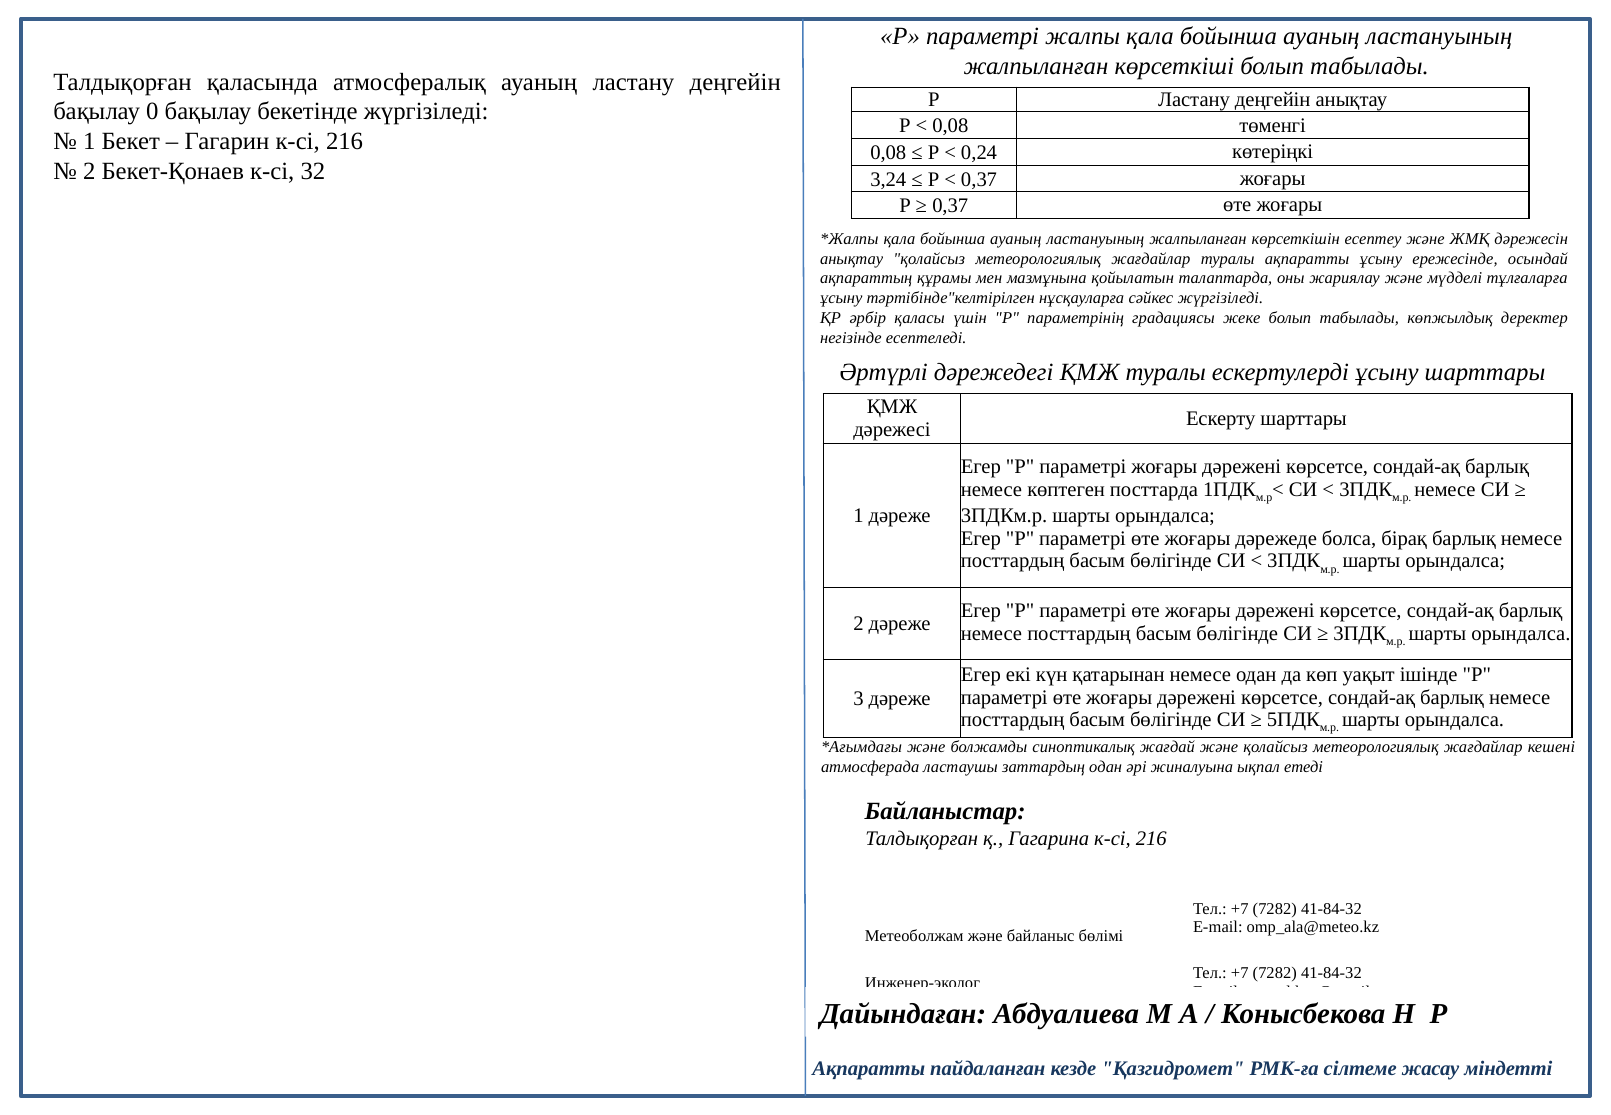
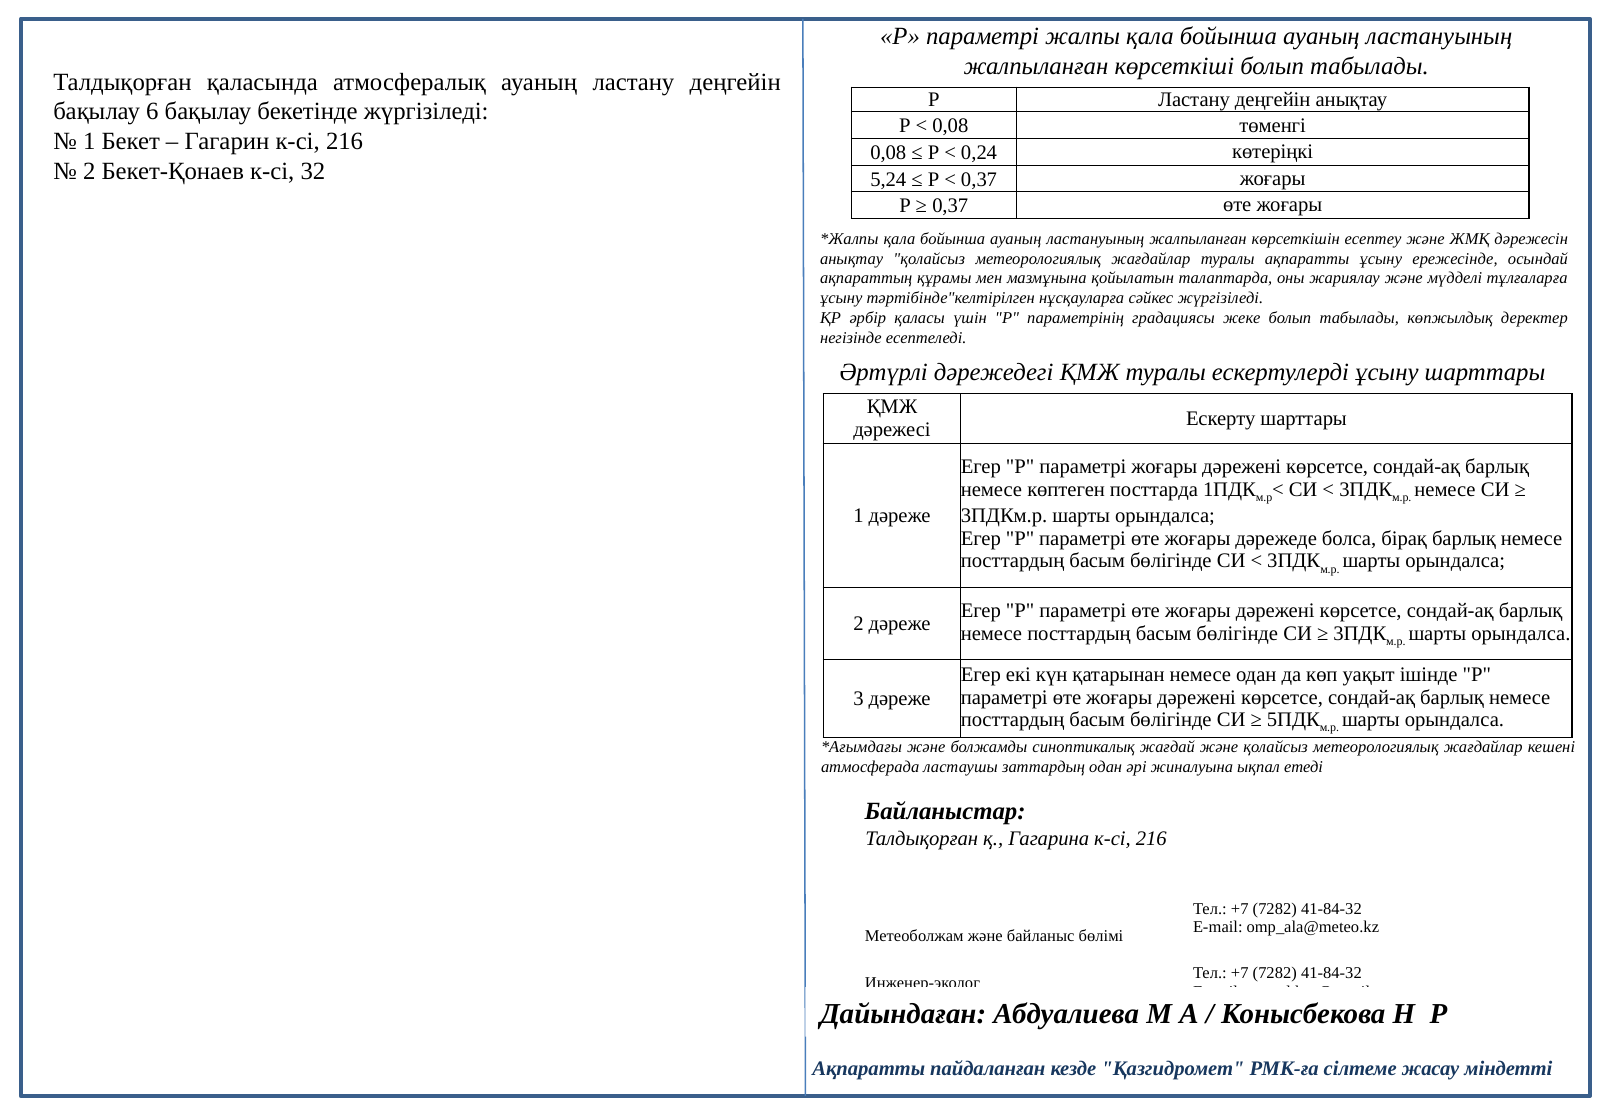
0: 0 -> 6
3,24: 3,24 -> 5,24
